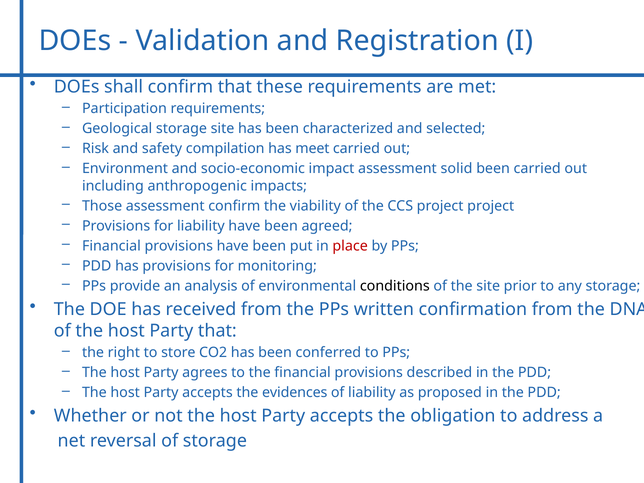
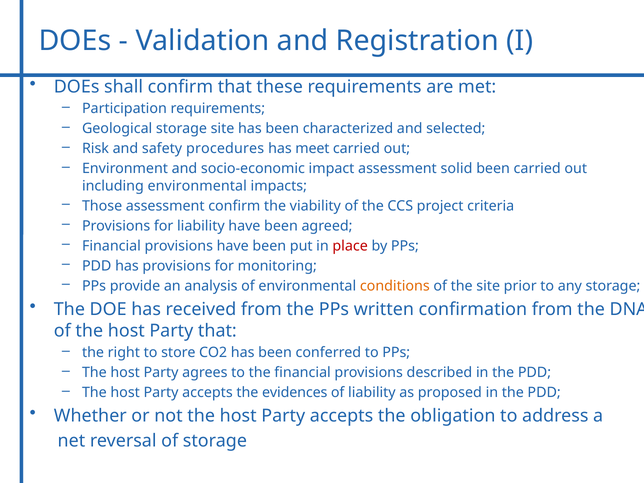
compilation: compilation -> procedures
including anthropogenic: anthropogenic -> environmental
project project: project -> criteria
conditions colour: black -> orange
